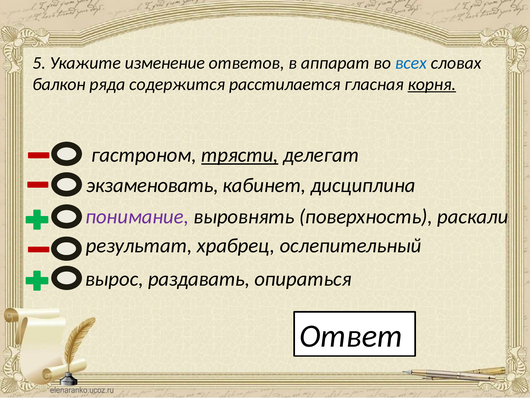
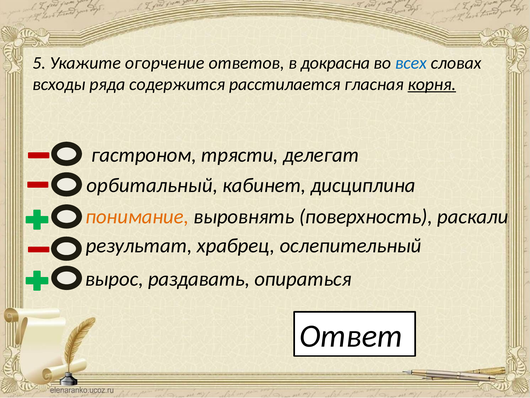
изменение: изменение -> огорчение
аппарат: аппарат -> докрасна
балкон: балкон -> всходы
трясти underline: present -> none
экзаменовать: экзаменовать -> орбитальный
понимание colour: purple -> orange
